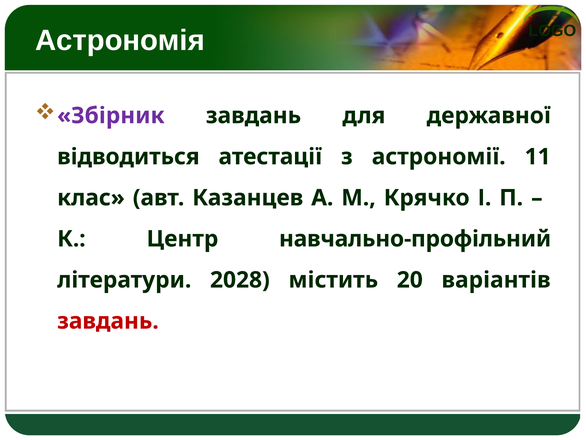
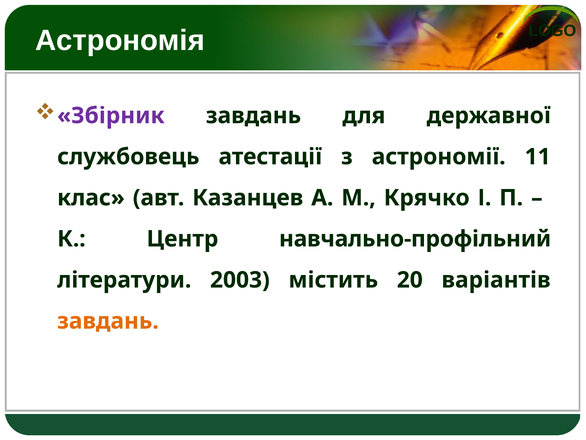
відводиться: відводиться -> службовець
2028: 2028 -> 2003
завдань at (108, 321) colour: red -> orange
